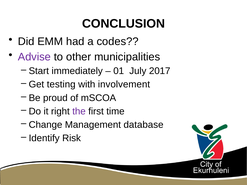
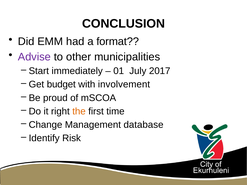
codes: codes -> format
testing: testing -> budget
the colour: purple -> orange
